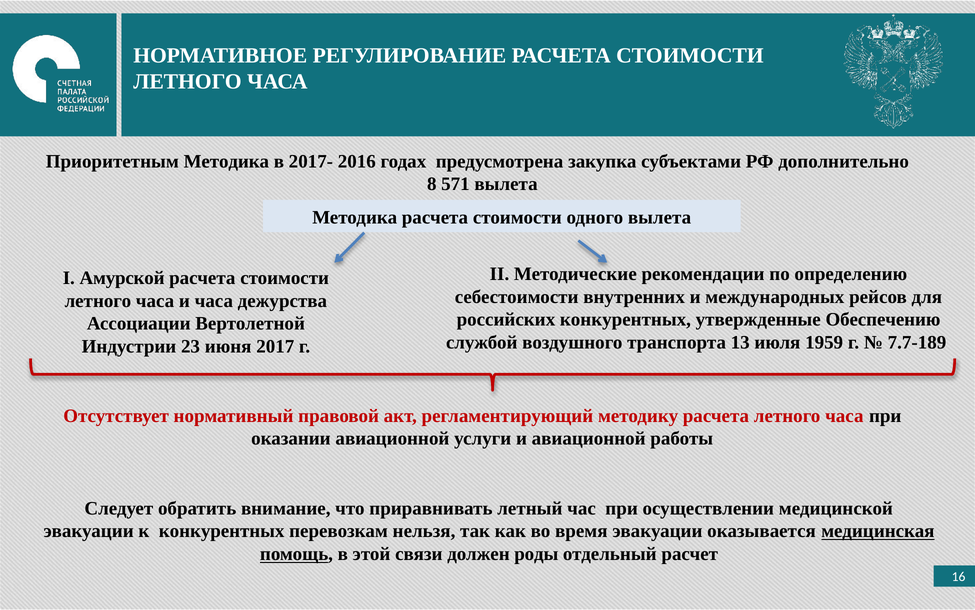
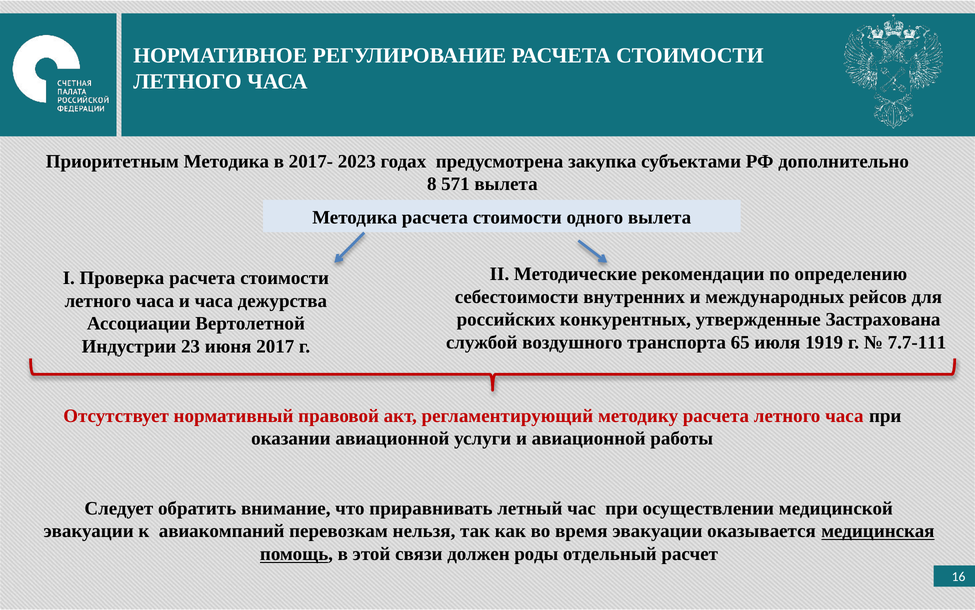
2016: 2016 -> 2023
Амурской: Амурской -> Проверка
Обеспечению: Обеспечению -> Застрахована
13: 13 -> 65
1959: 1959 -> 1919
7.7-189: 7.7-189 -> 7.7-111
к конкурентных: конкурентных -> авиакомпаний
